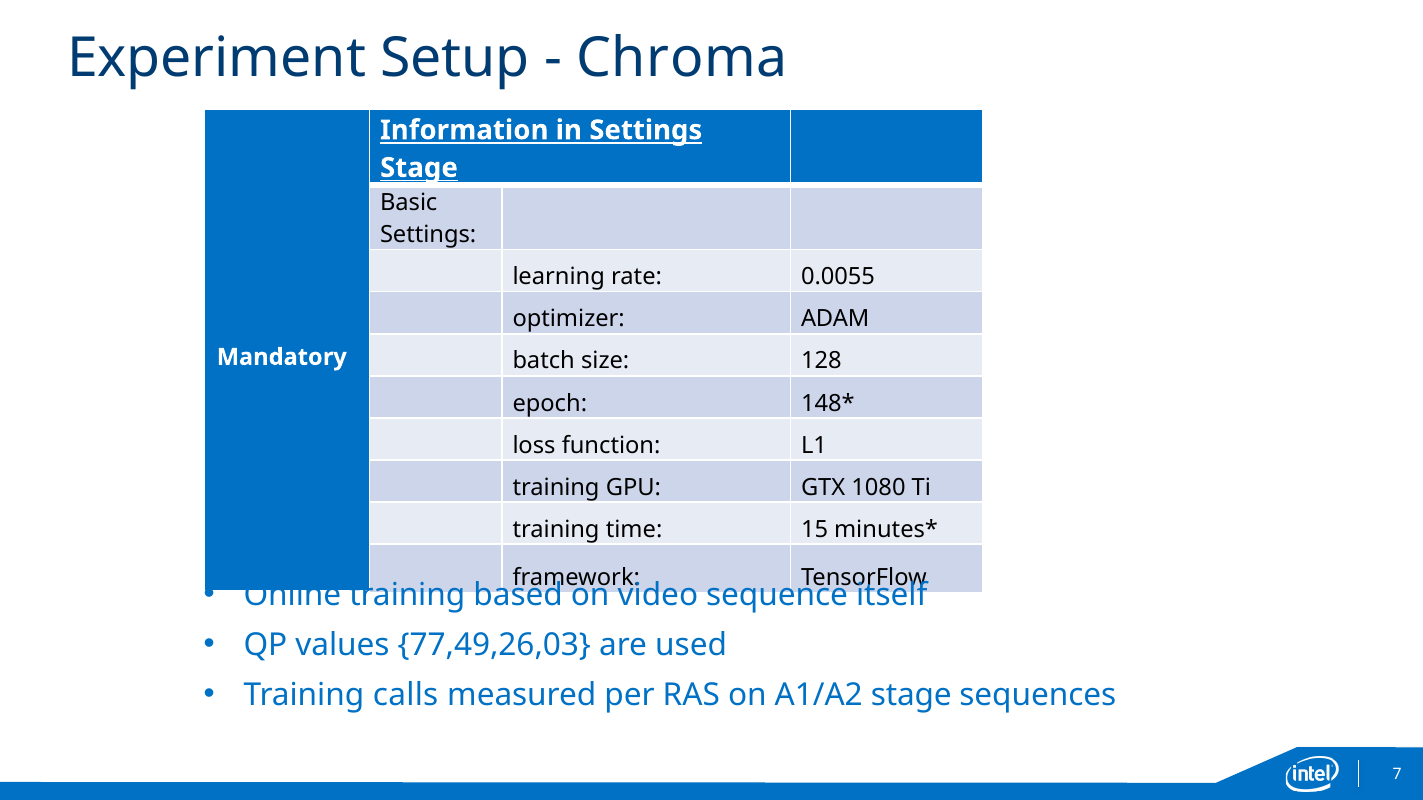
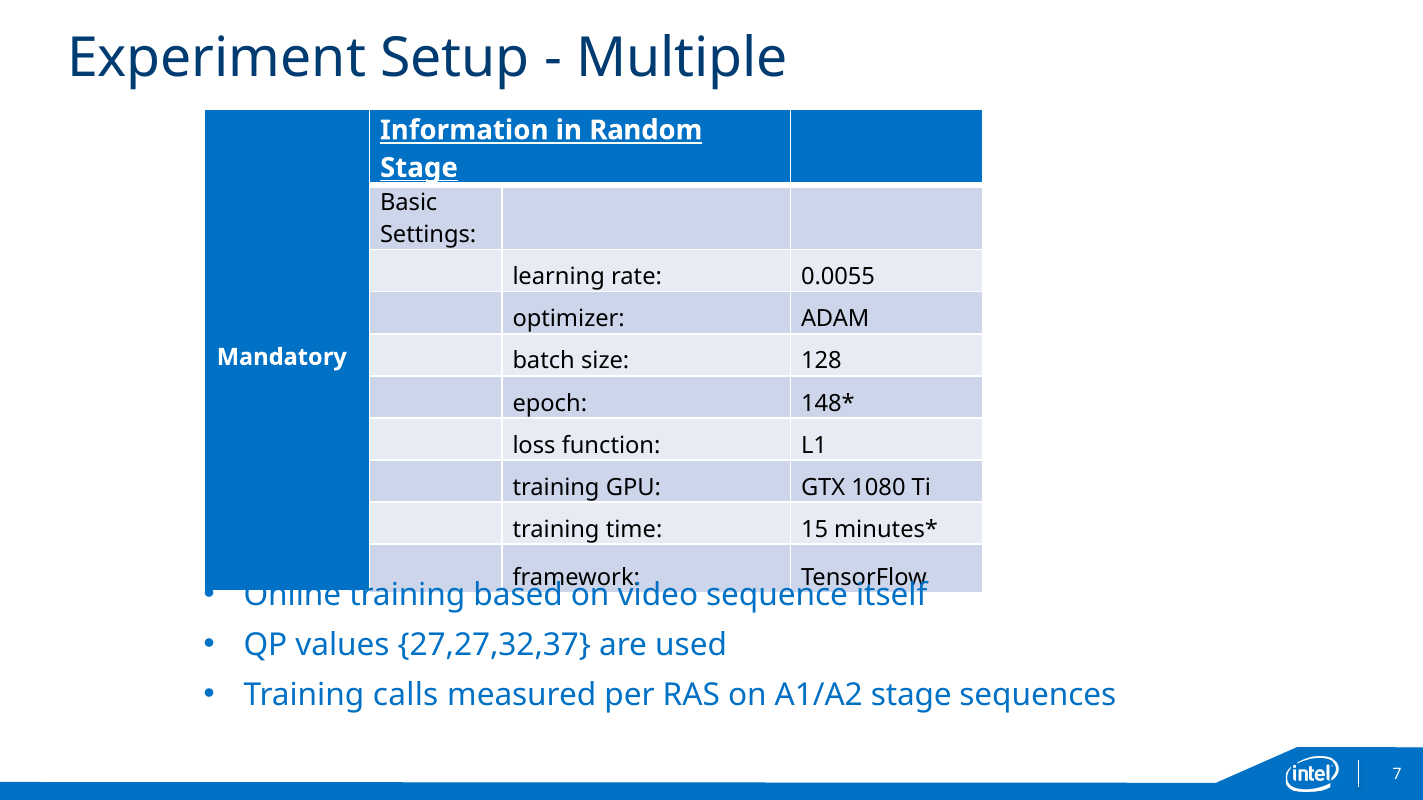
Chroma: Chroma -> Multiple
in Settings: Settings -> Random
77,49,26,03: 77,49,26,03 -> 27,27,32,37
